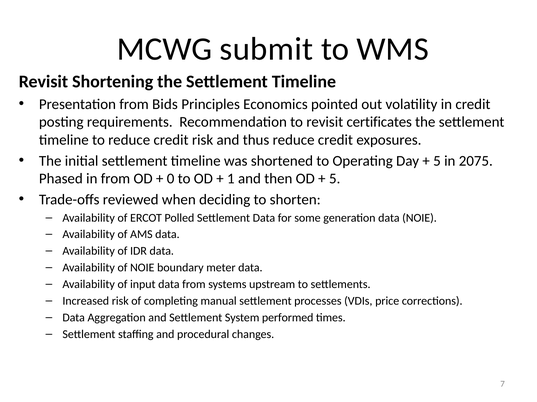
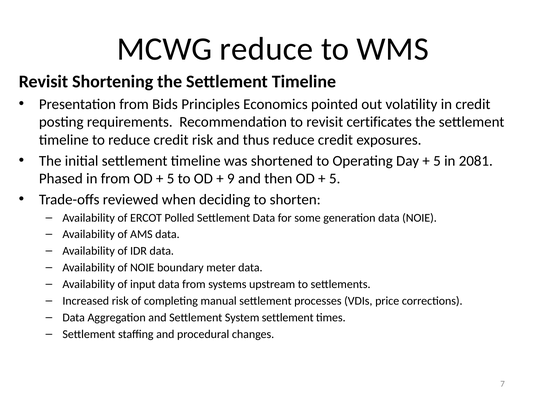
MCWG submit: submit -> reduce
2075: 2075 -> 2081
0 at (171, 179): 0 -> 5
1: 1 -> 9
System performed: performed -> settlement
